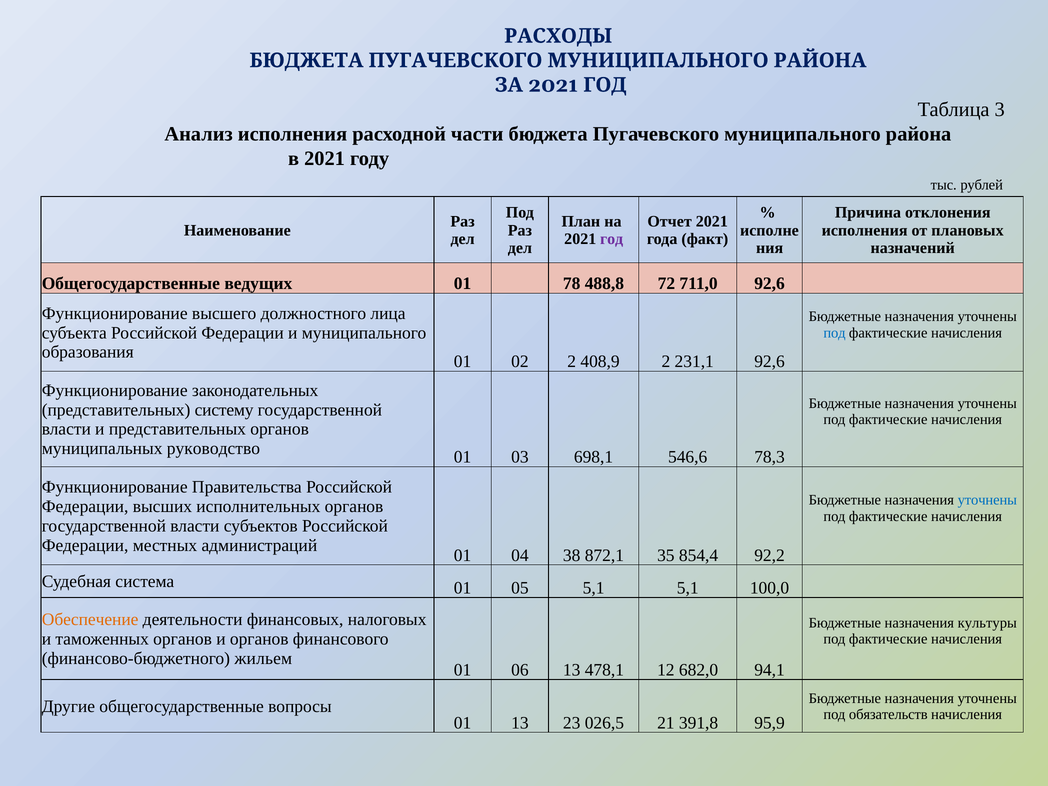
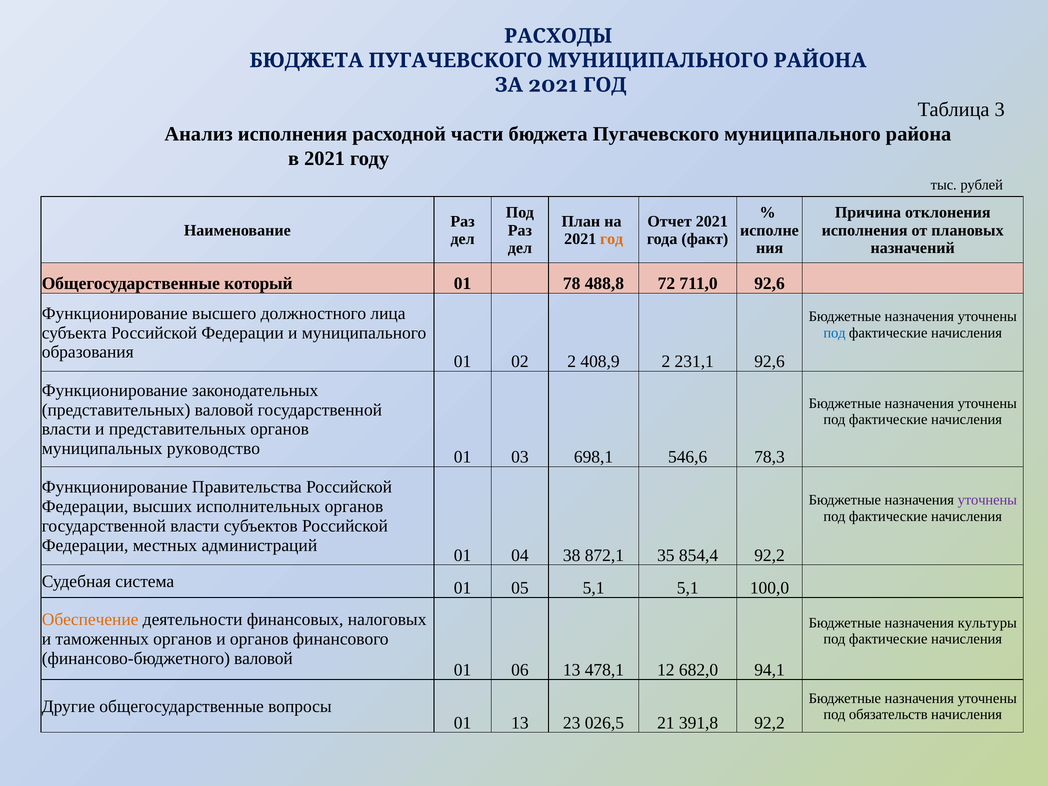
год at (612, 239) colour: purple -> orange
ведущих: ведущих -> который
представительных систему: систему -> валовой
уточнены at (987, 500) colour: blue -> purple
финансово-бюджетного жильем: жильем -> валовой
391,8 95,9: 95,9 -> 92,2
